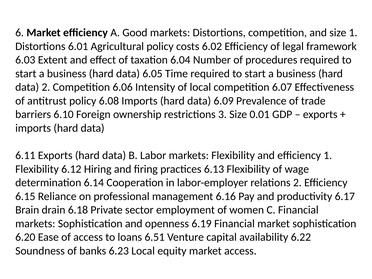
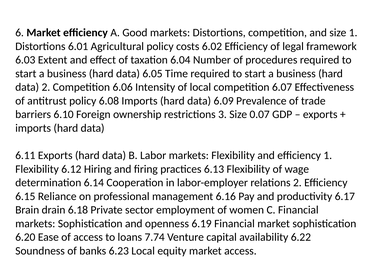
0.01: 0.01 -> 0.07
6.51: 6.51 -> 7.74
